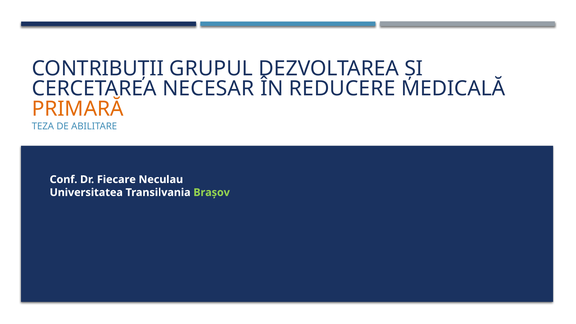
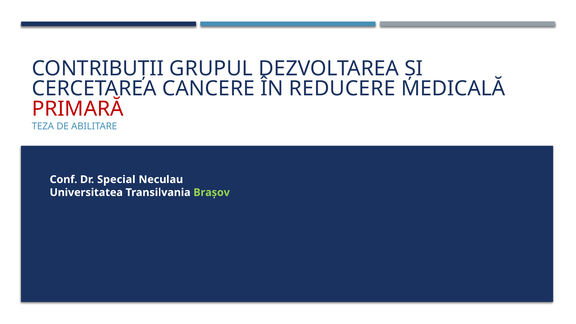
NECESAR: NECESAR -> CANCERE
PRIMARĂ colour: orange -> red
Fiecare: Fiecare -> Special
